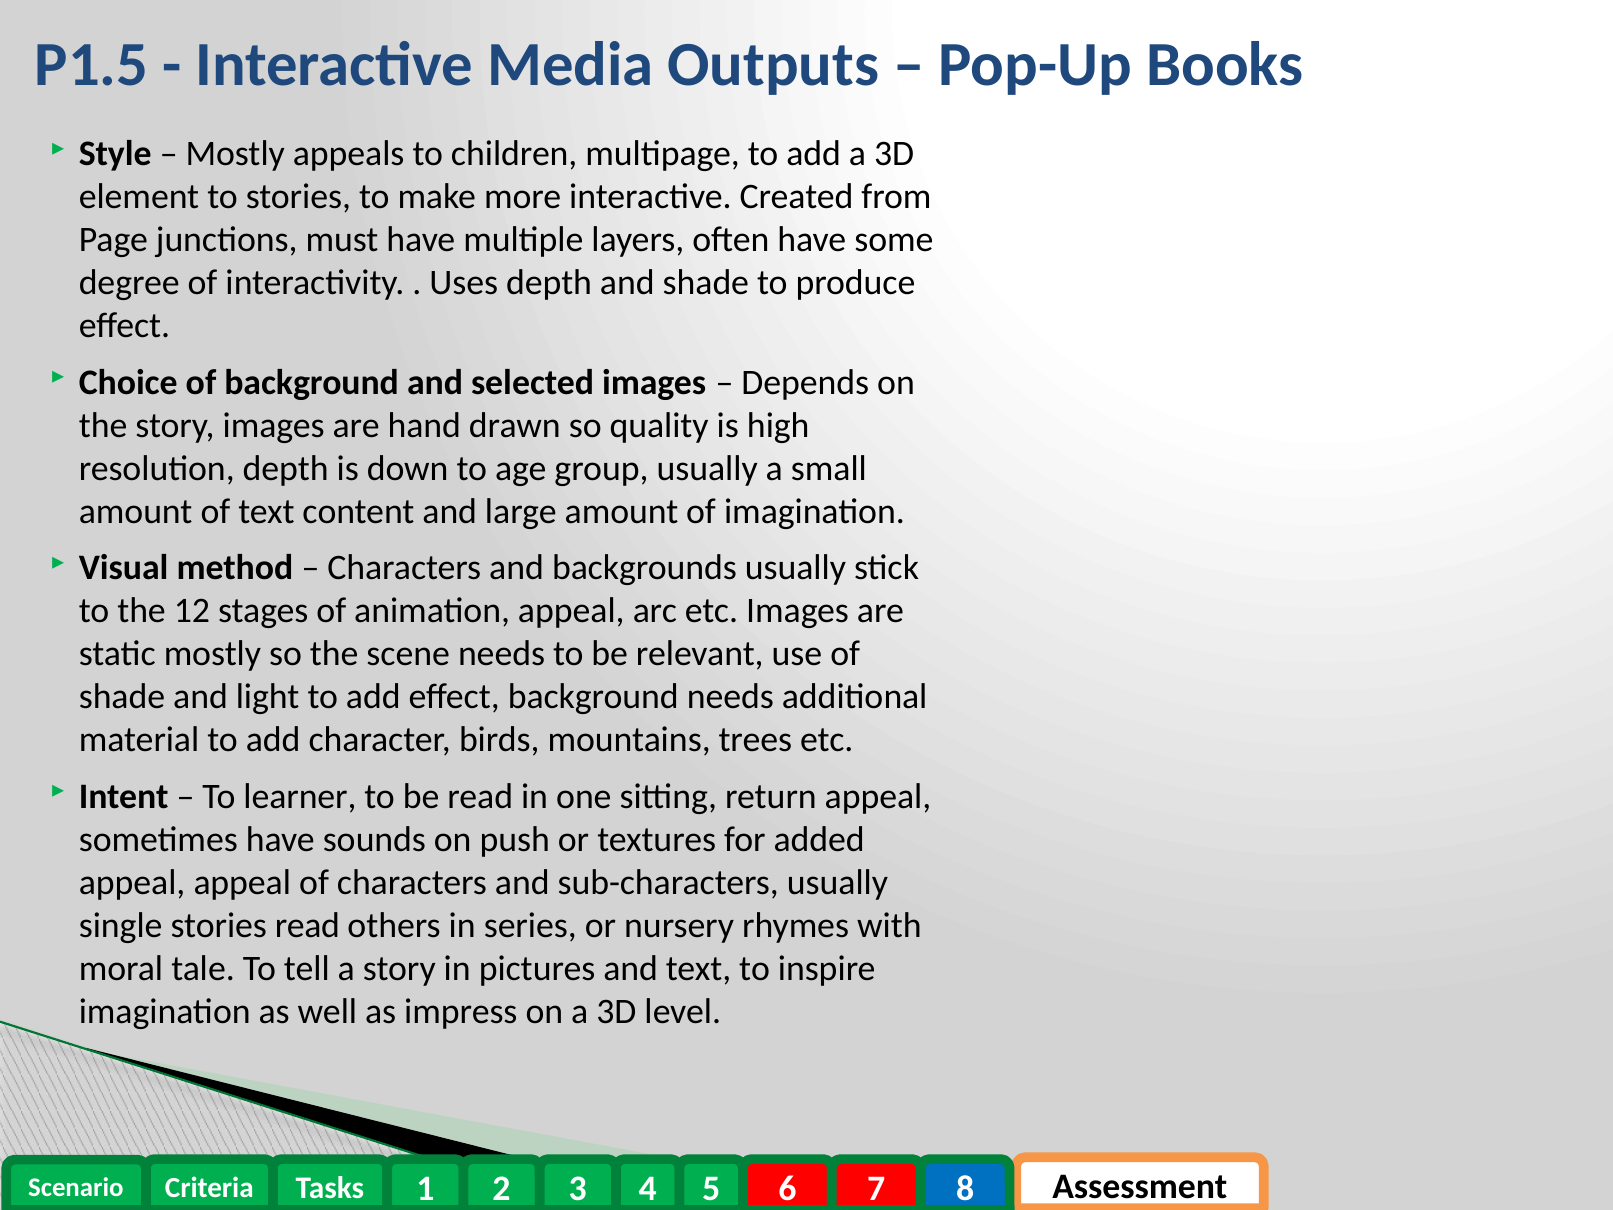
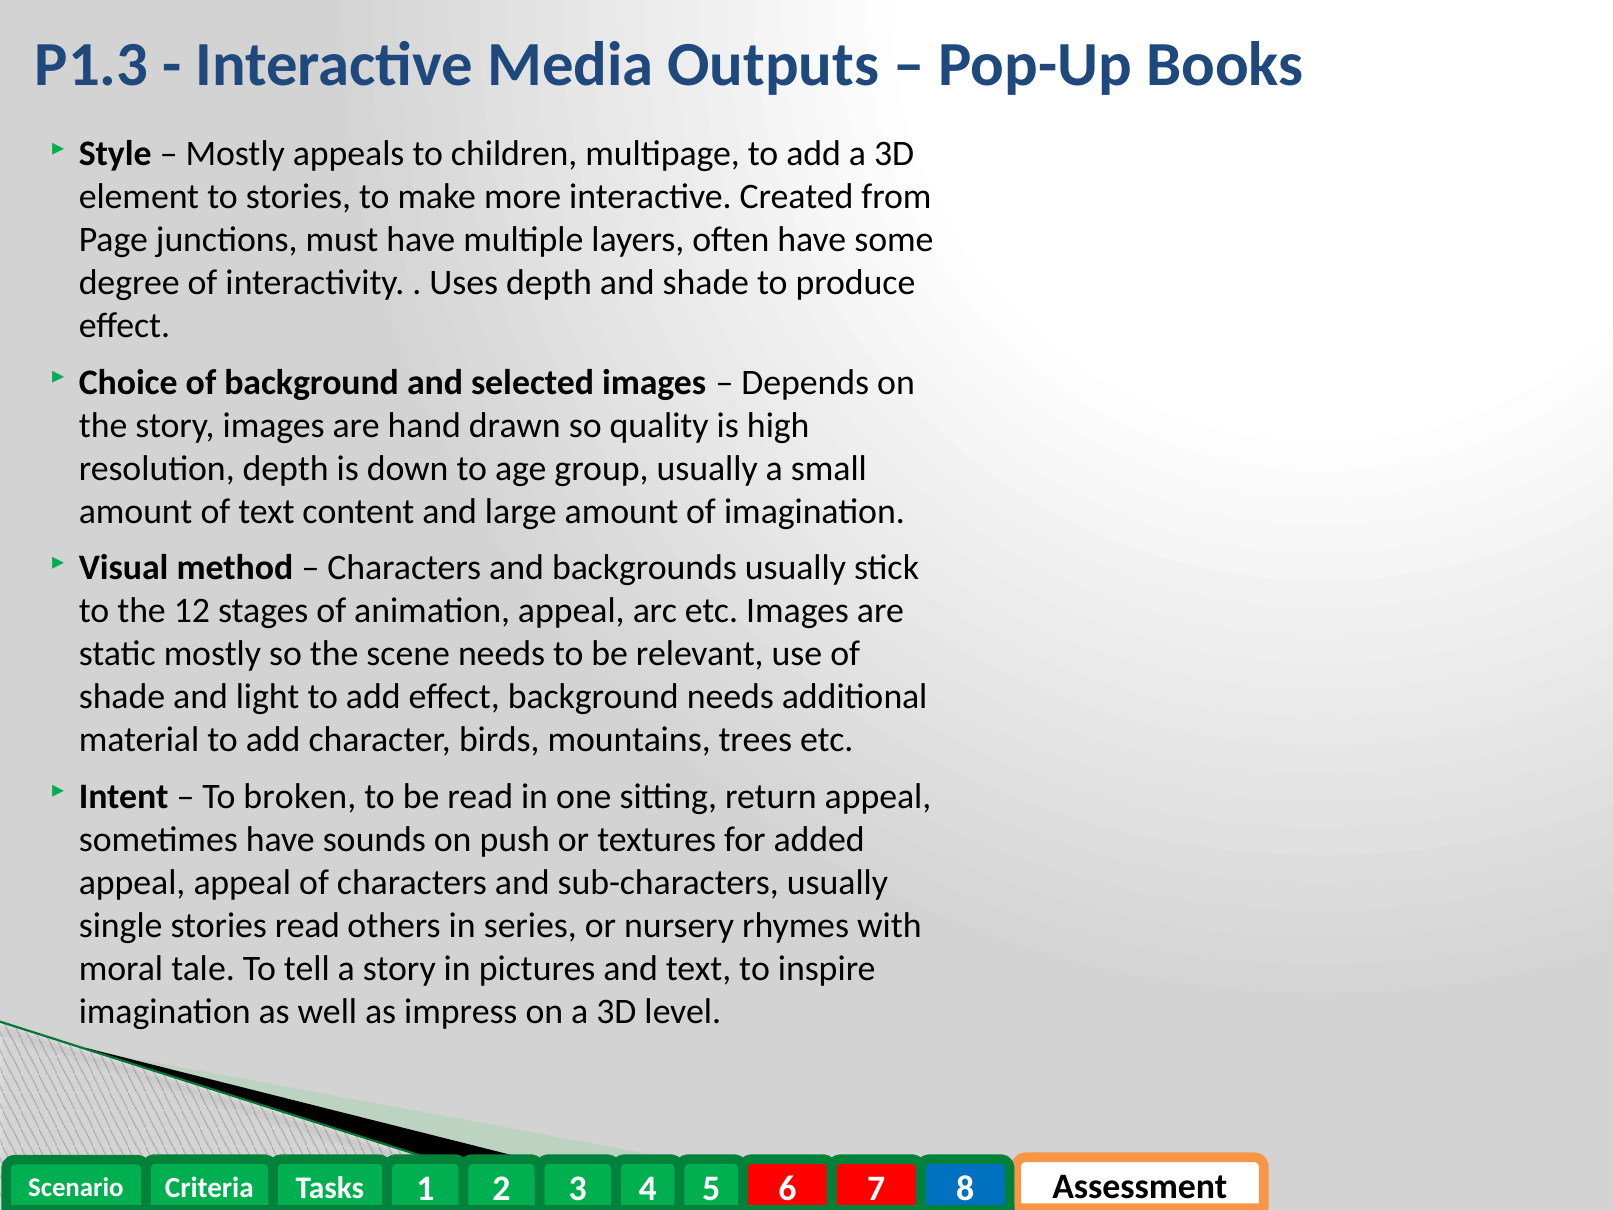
P1.5: P1.5 -> P1.3
learner: learner -> broken
